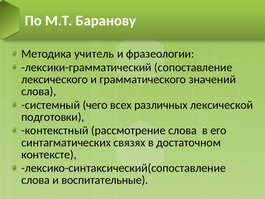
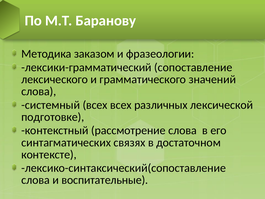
учитель: учитель -> заказом
системный чего: чего -> всех
подготовки: подготовки -> подготовке
